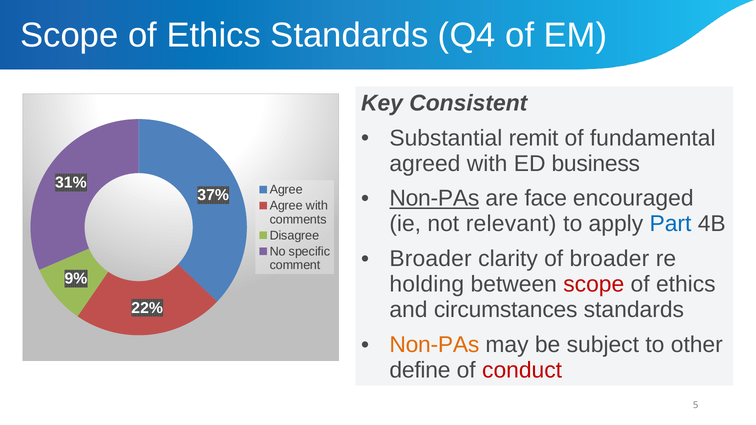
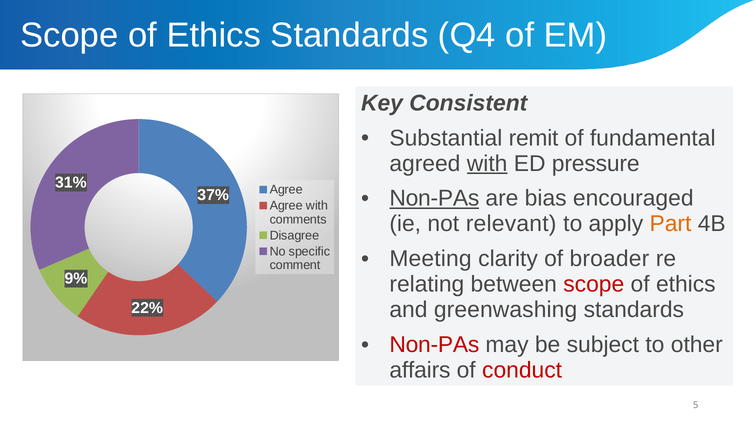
with at (487, 164) underline: none -> present
business: business -> pressure
face: face -> bias
Part colour: blue -> orange
Broader at (431, 259): Broader -> Meeting
holding: holding -> relating
circumstances: circumstances -> greenwashing
Non-PAs at (434, 345) colour: orange -> red
define: define -> affairs
